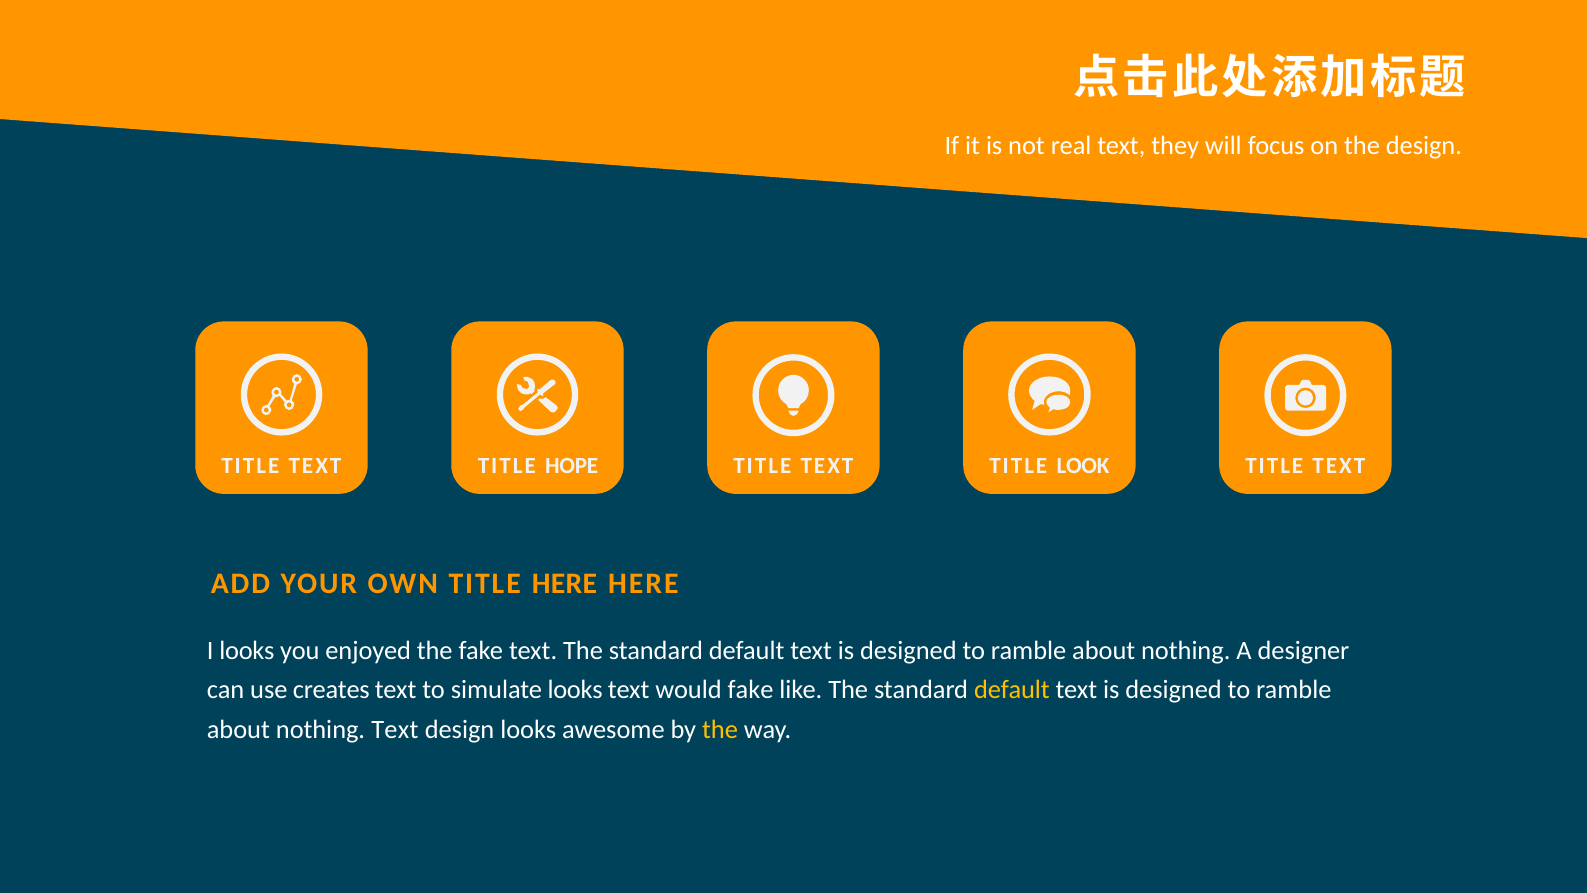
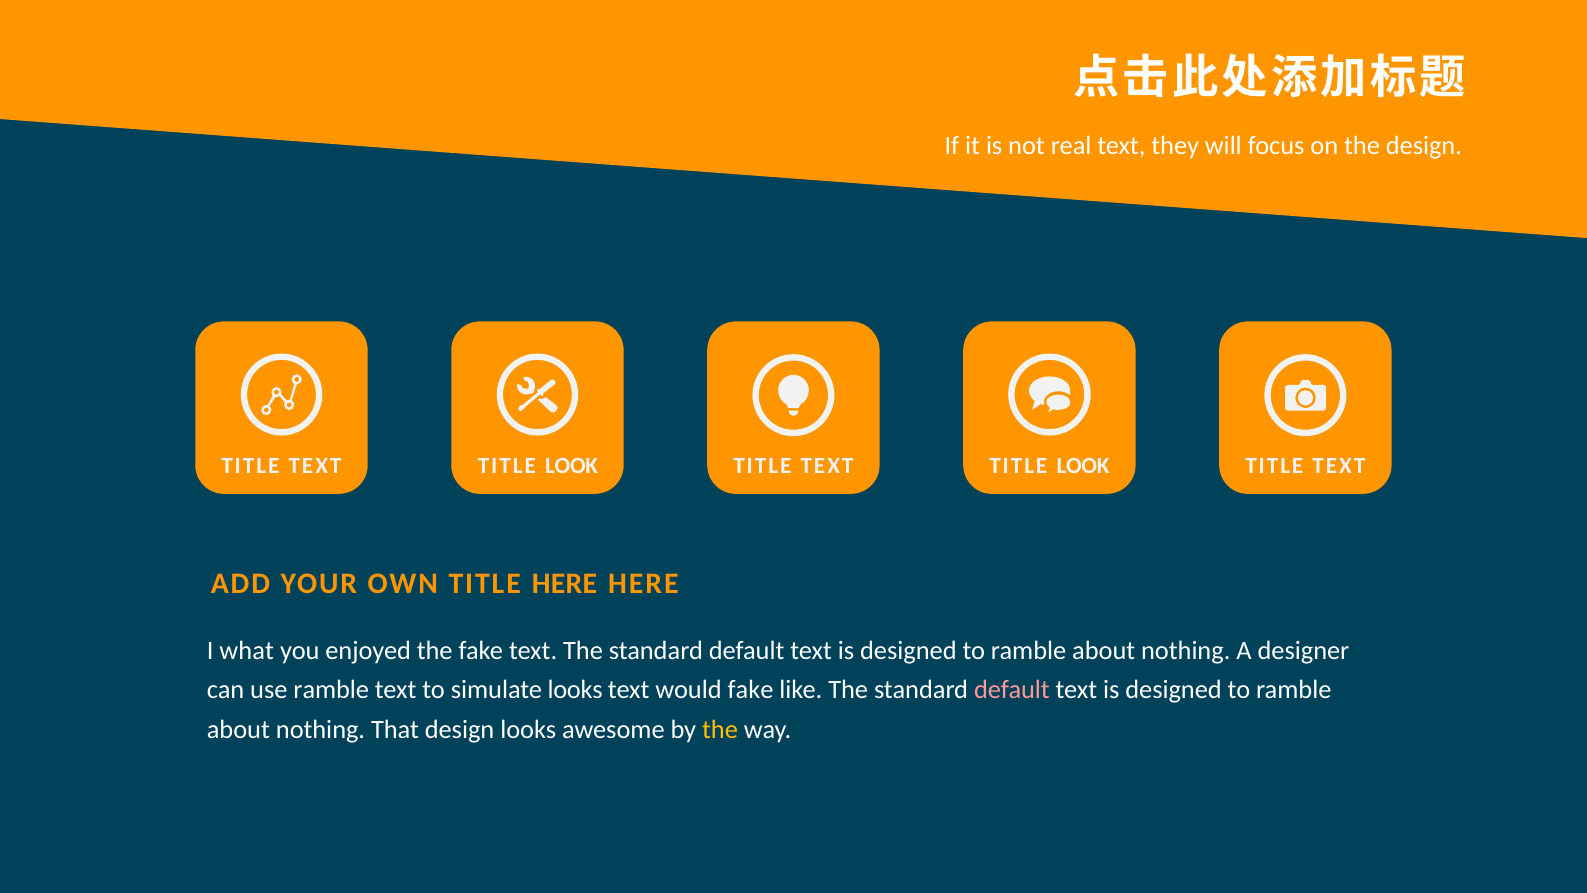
TEXT TITLE HOPE: HOPE -> LOOK
I looks: looks -> what
use creates: creates -> ramble
default at (1012, 690) colour: yellow -> pink
nothing Text: Text -> That
